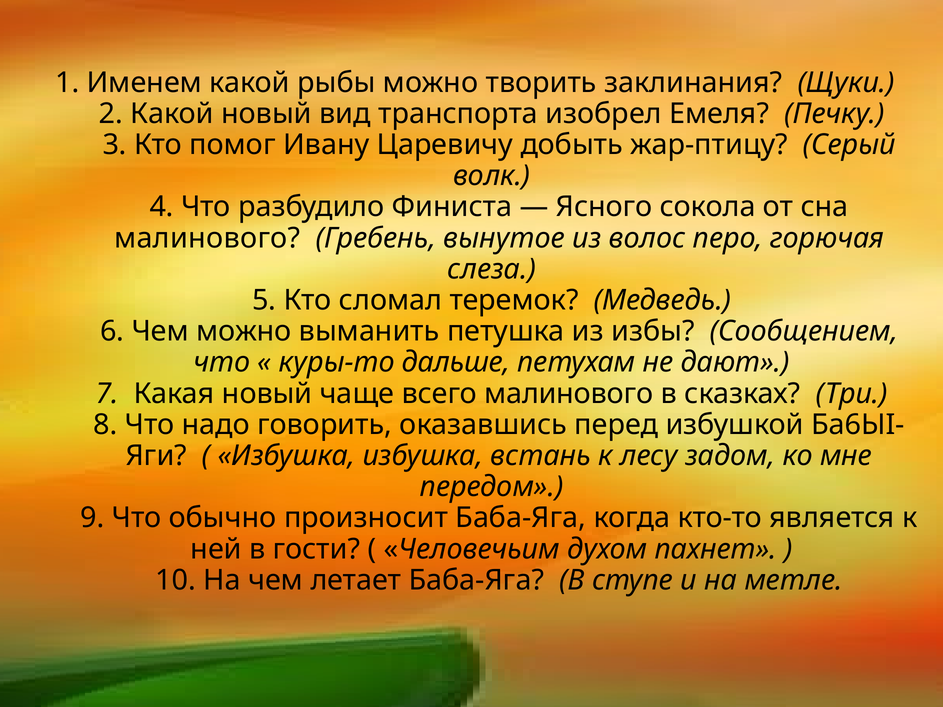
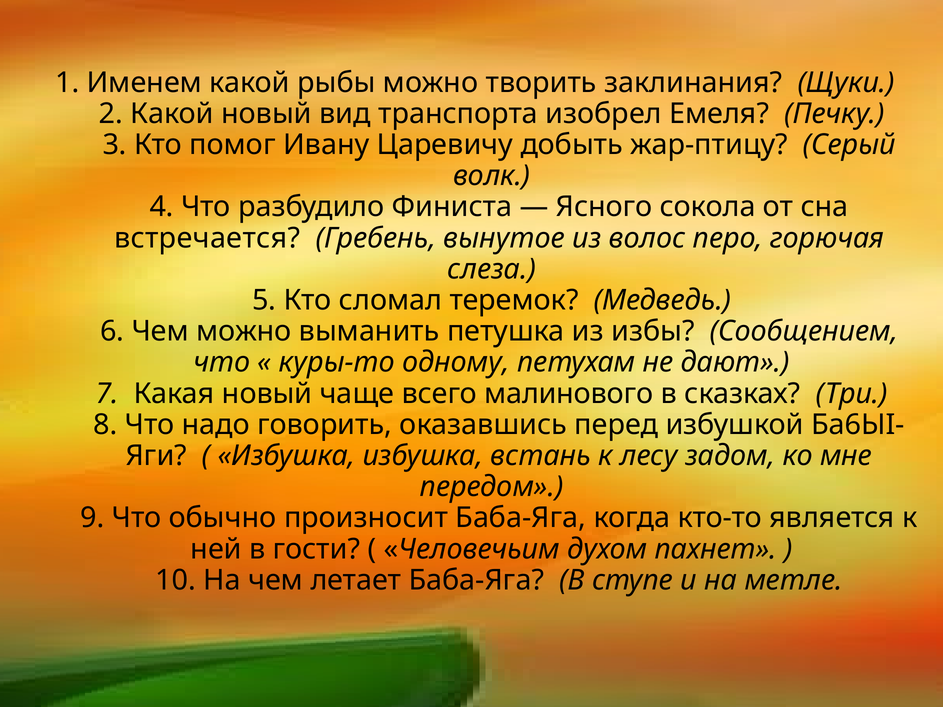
малинового at (207, 238): малинового -> встречается
дальше: дальше -> одному
